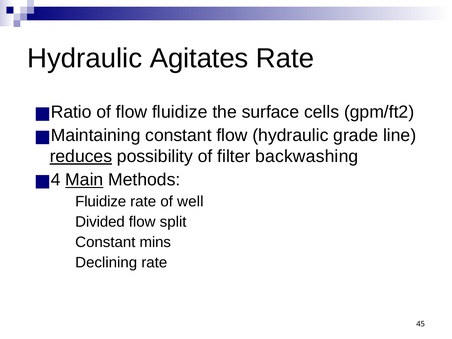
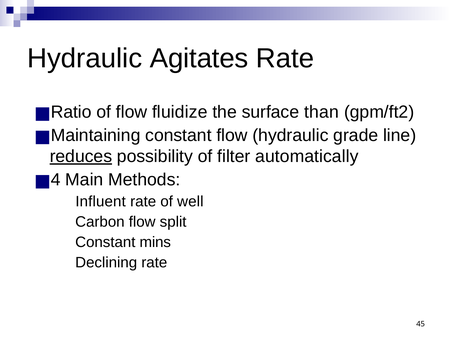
cells: cells -> than
backwashing: backwashing -> automatically
Main underline: present -> none
Fluidize at (101, 201): Fluidize -> Influent
Divided: Divided -> Carbon
